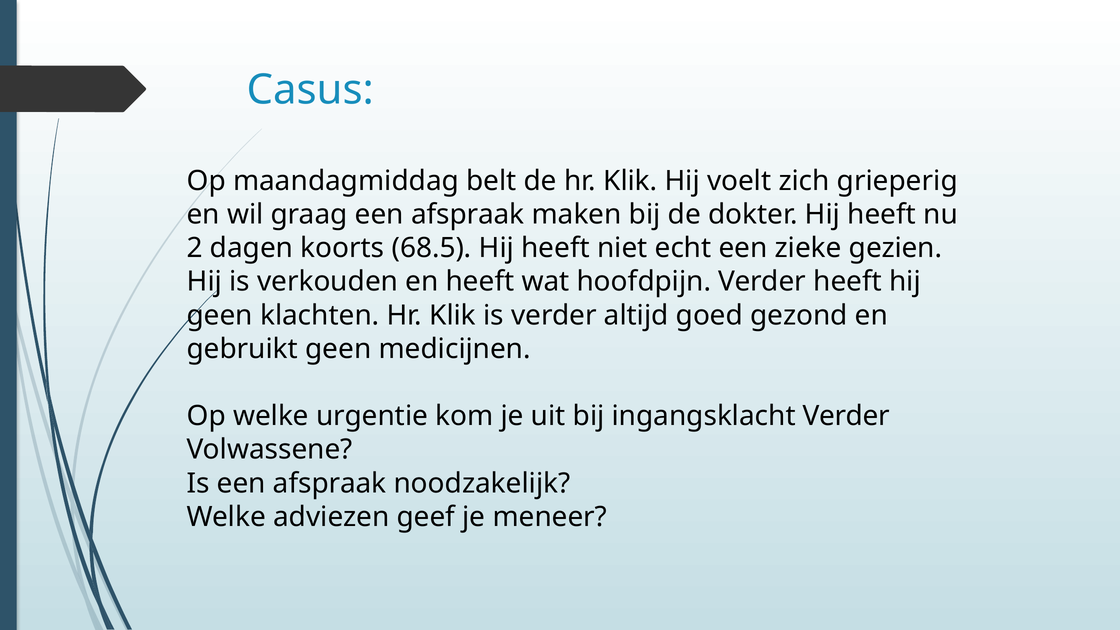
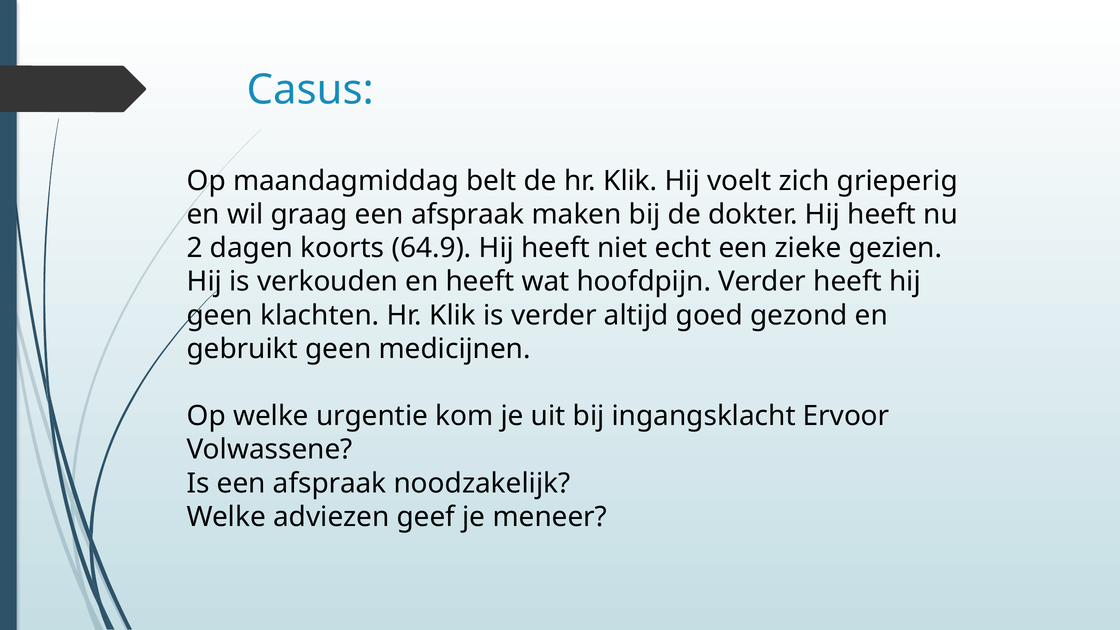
68.5: 68.5 -> 64.9
ingangsklacht Verder: Verder -> Ervoor
